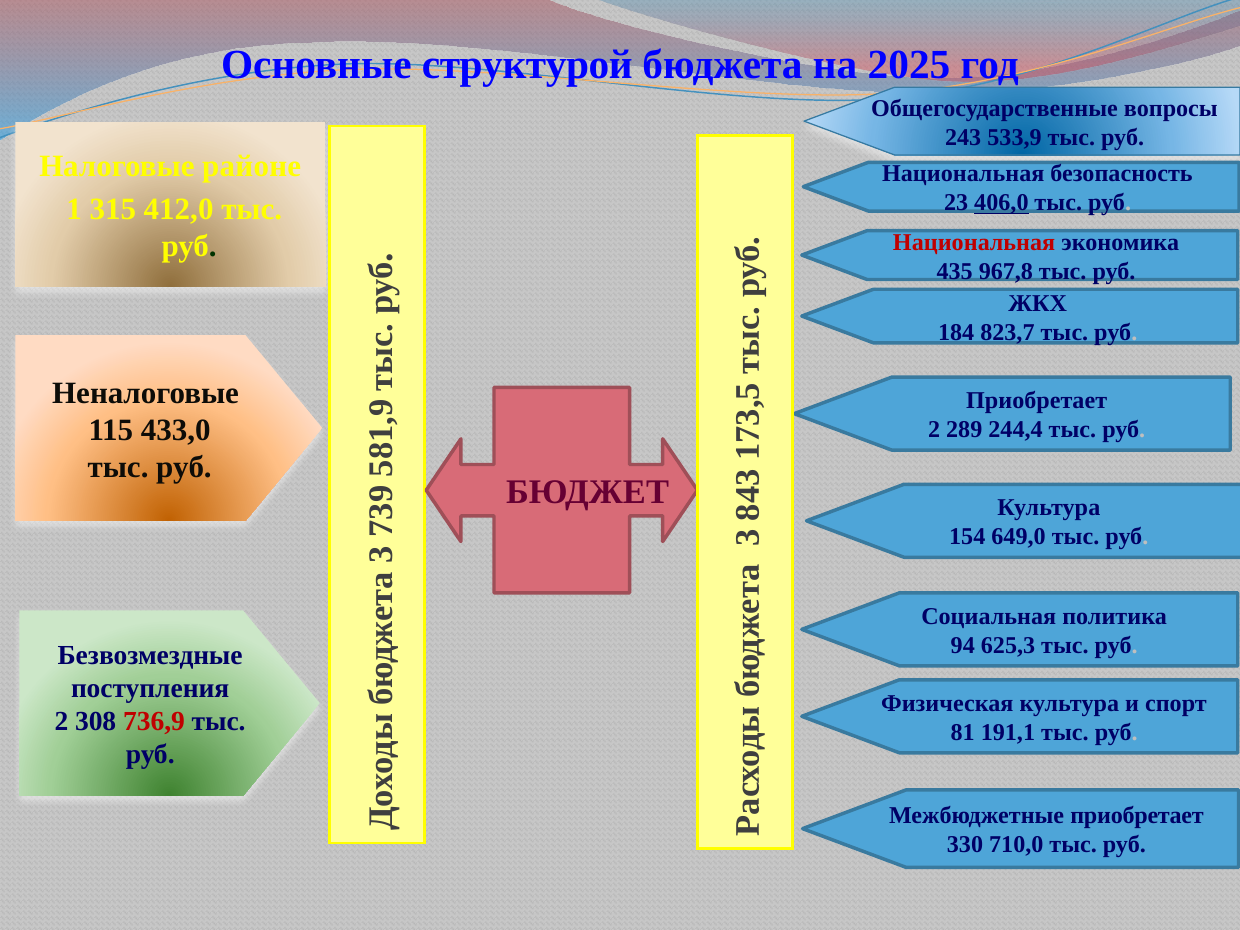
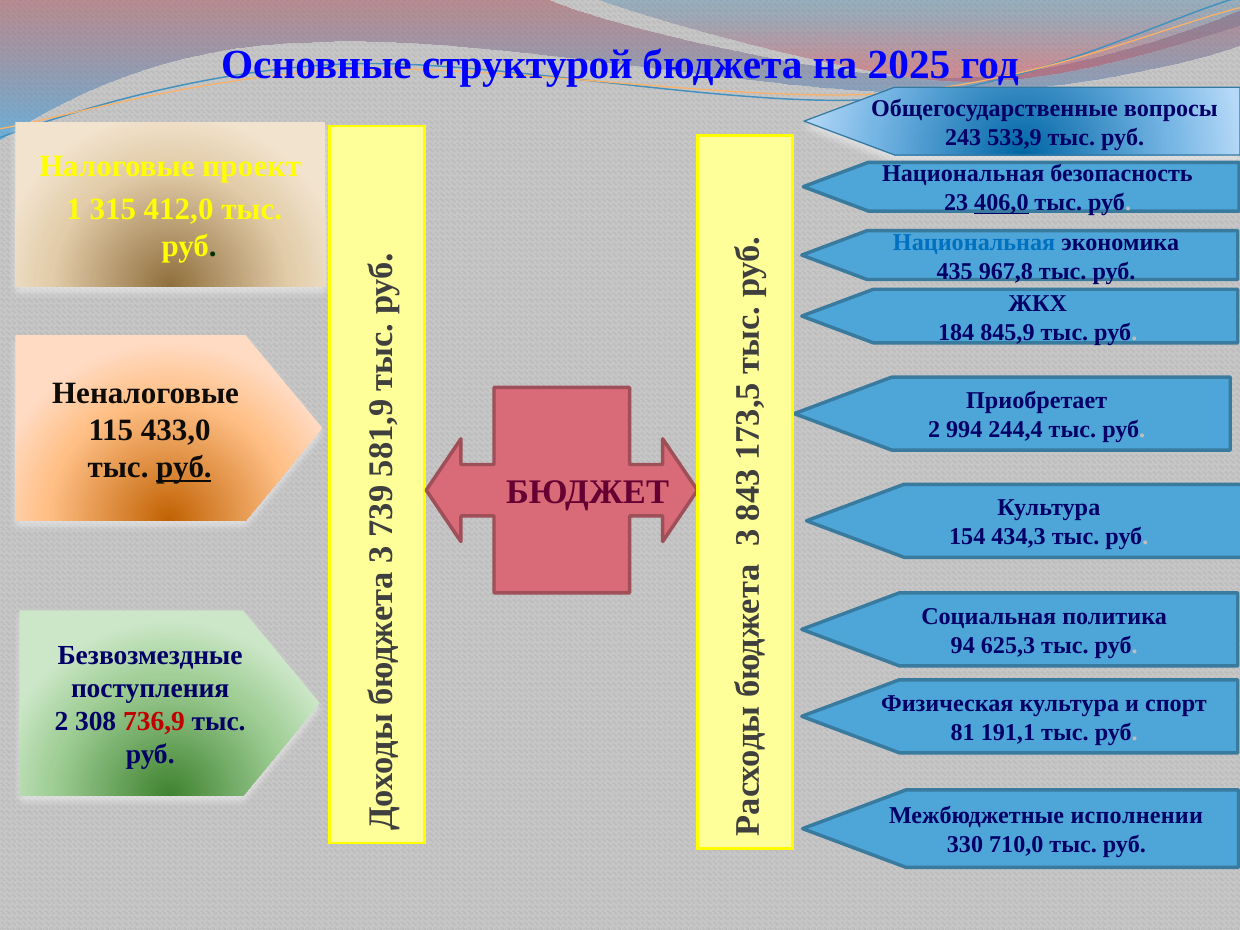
районе: районе -> проект
Национальная at (974, 242) colour: red -> blue
823,7: 823,7 -> 845,9
289: 289 -> 994
руб at (184, 467) underline: none -> present
649,0: 649,0 -> 434,3
Межбюджетные приобретает: приобретает -> исполнении
